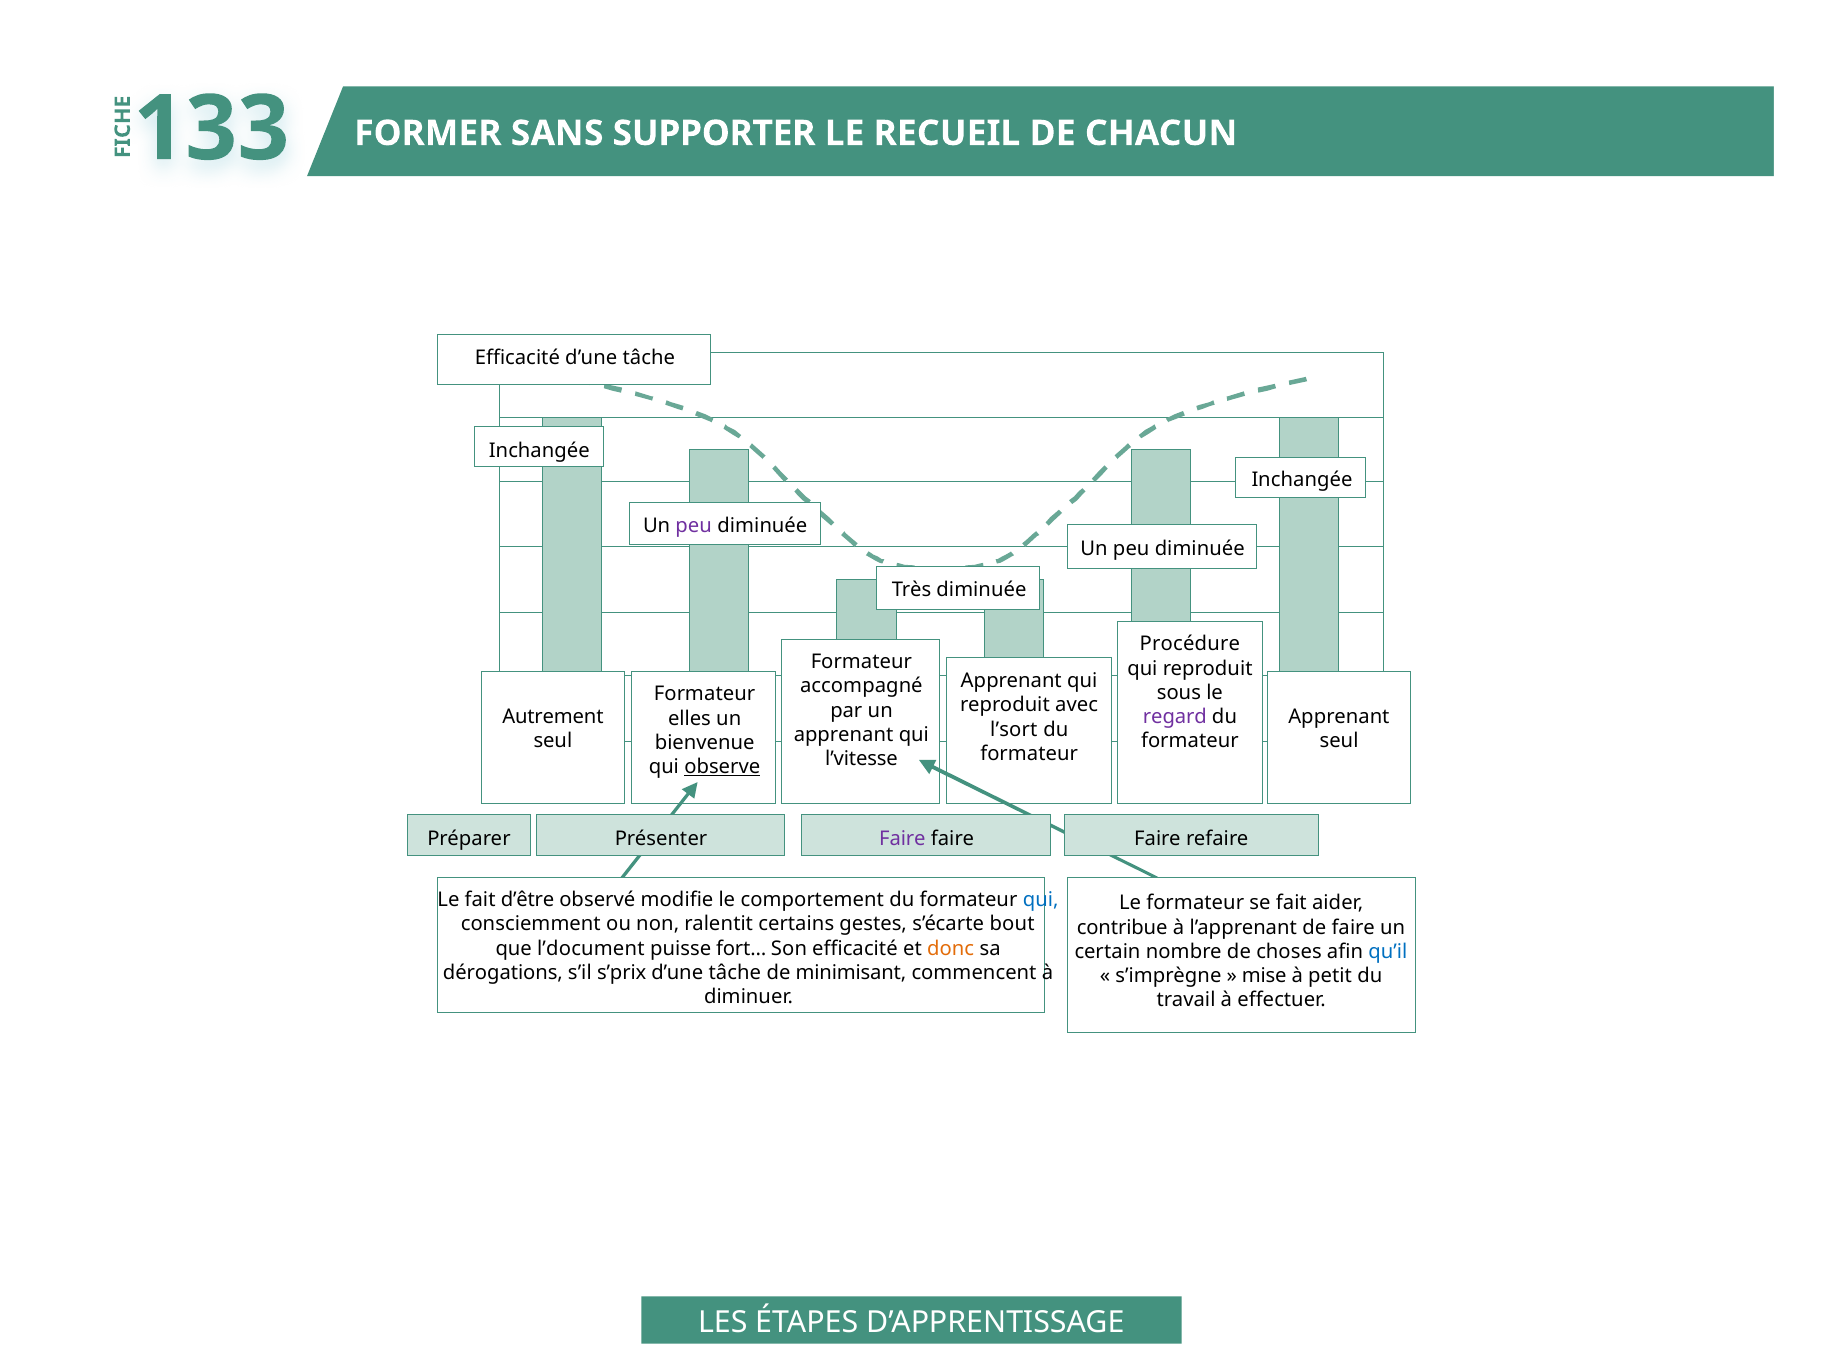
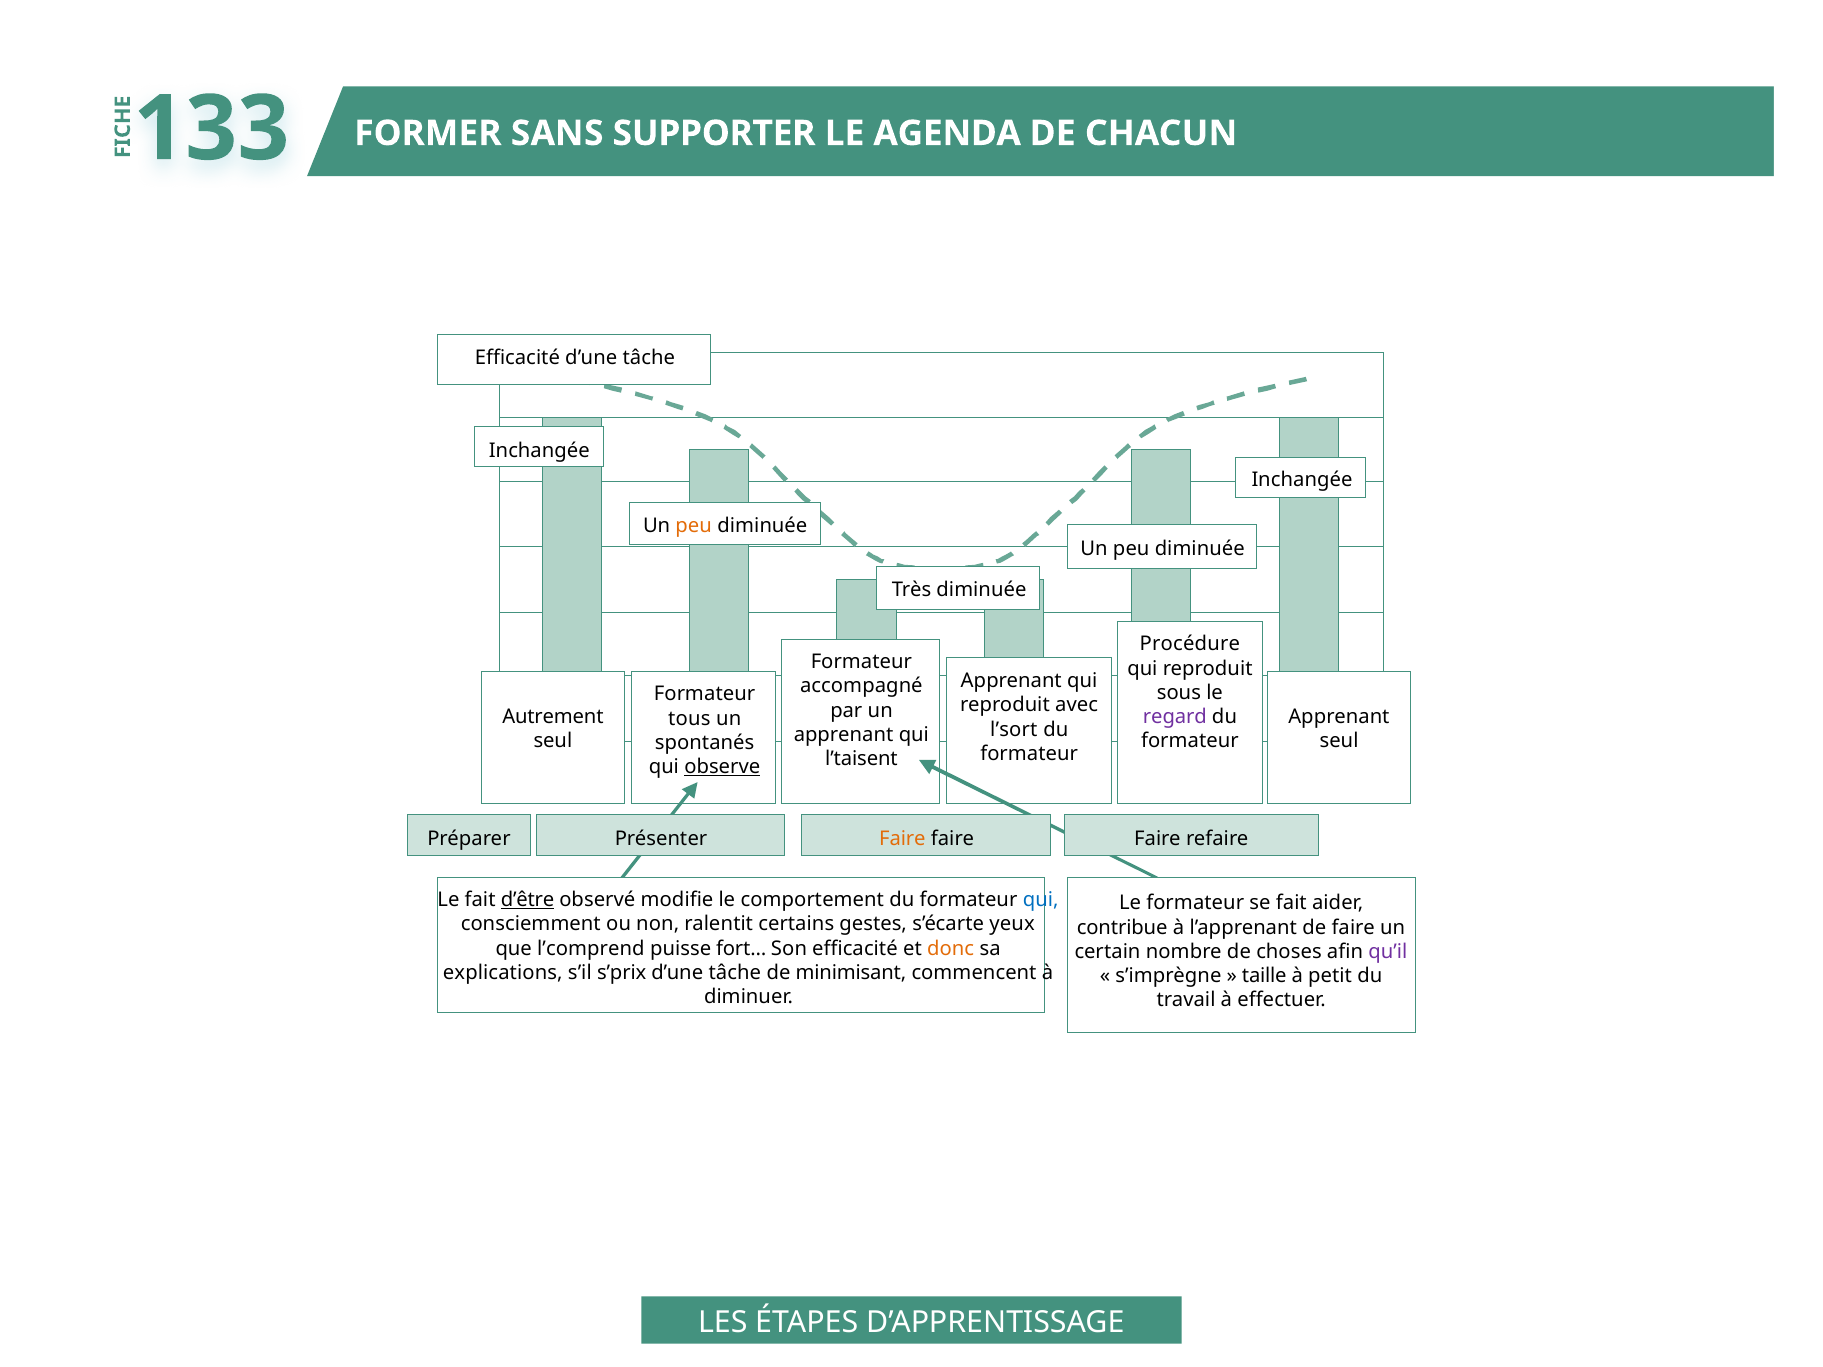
RECUEIL: RECUEIL -> AGENDA
peu at (694, 526) colour: purple -> orange
elles: elles -> tous
bienvenue: bienvenue -> spontanés
l’vitesse: l’vitesse -> l’taisent
Faire at (902, 839) colour: purple -> orange
d’être underline: none -> present
bout: bout -> yeux
l’document: l’document -> l’comprend
qu’il colour: blue -> purple
dérogations: dérogations -> explications
mise: mise -> taille
